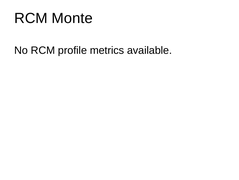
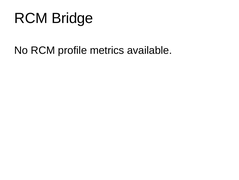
Monte: Monte -> Bridge
